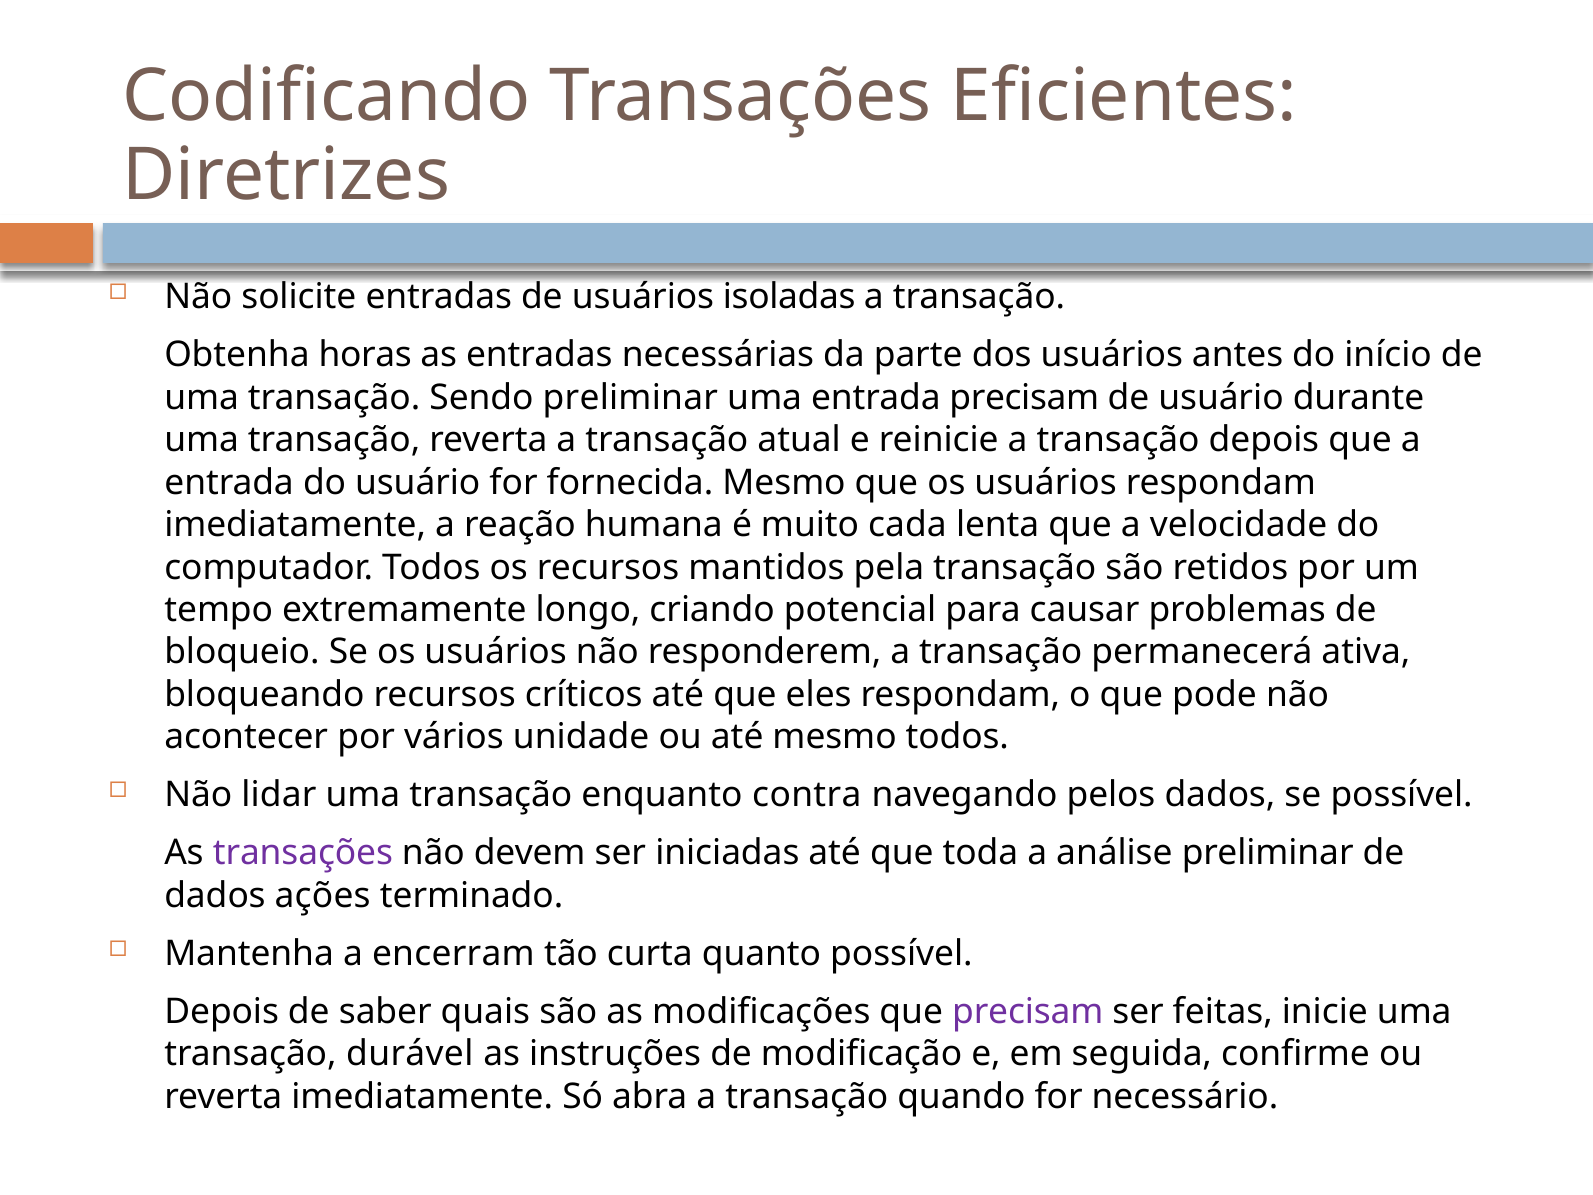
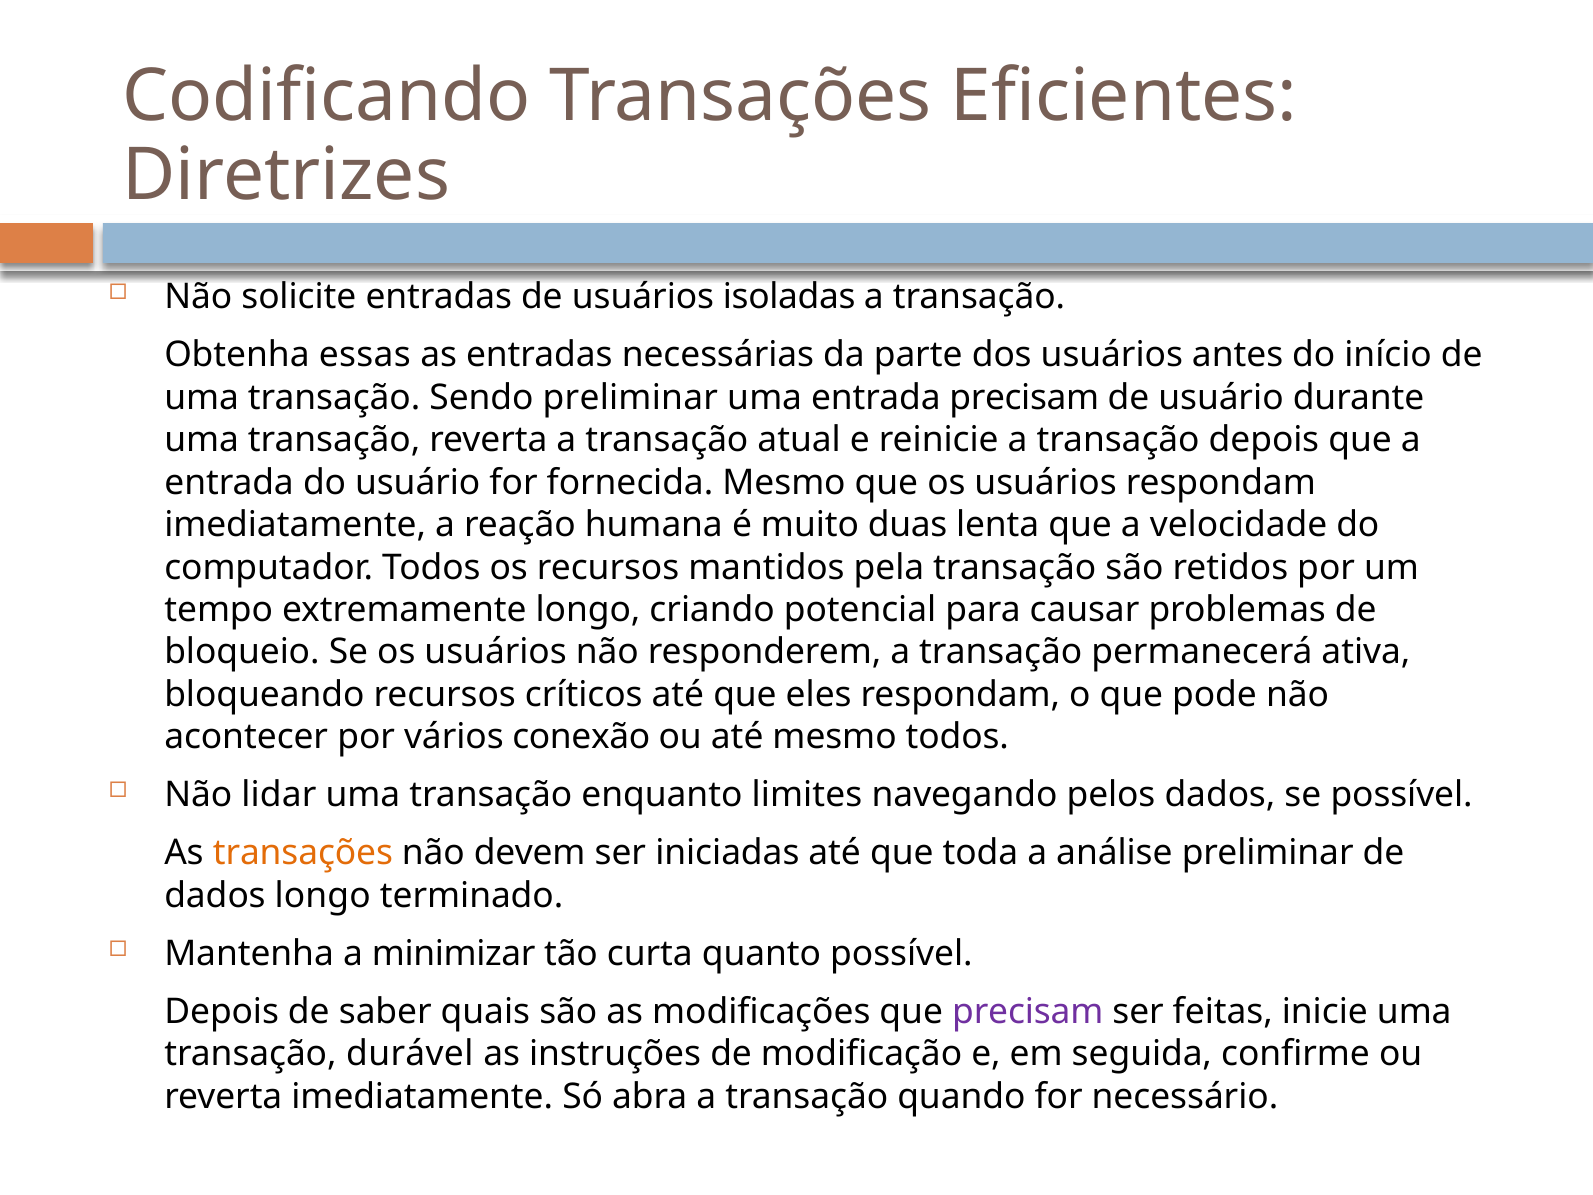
horas: horas -> essas
cada: cada -> duas
unidade: unidade -> conexão
contra: contra -> limites
transações at (303, 853) colour: purple -> orange
dados ações: ações -> longo
encerram: encerram -> minimizar
